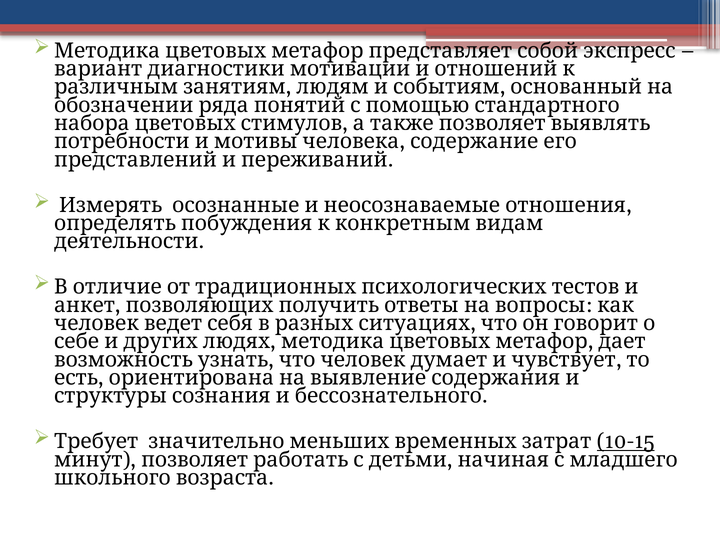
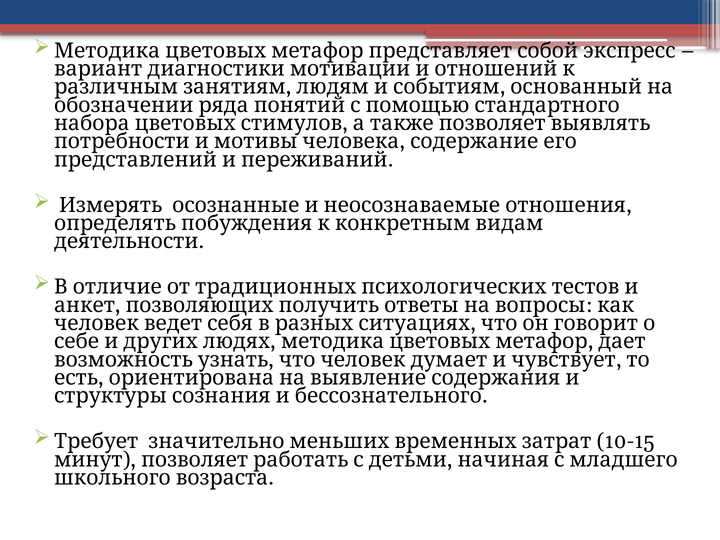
10-15 underline: present -> none
